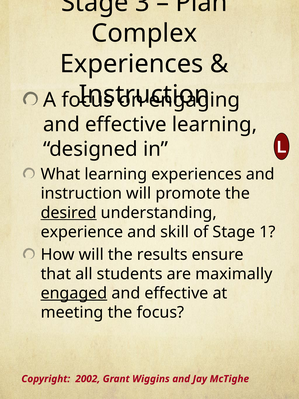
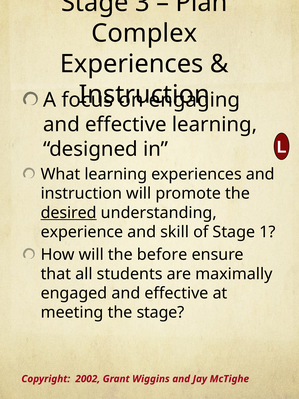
results: results -> before
engaged underline: present -> none
the focus: focus -> stage
